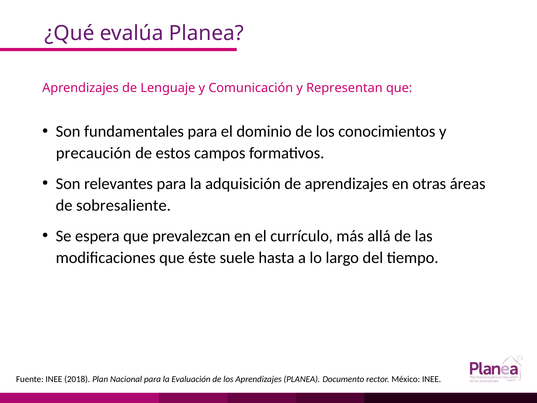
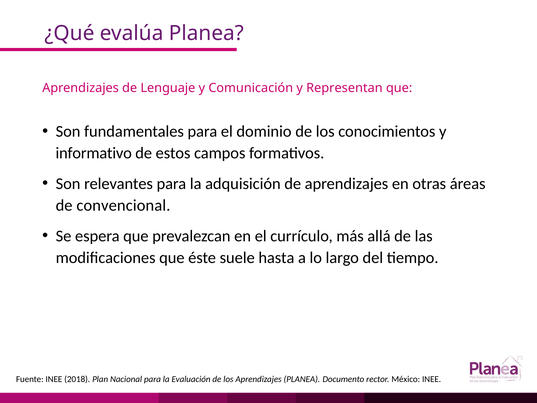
precaución: precaución -> informativo
sobresaliente: sobresaliente -> convencional
